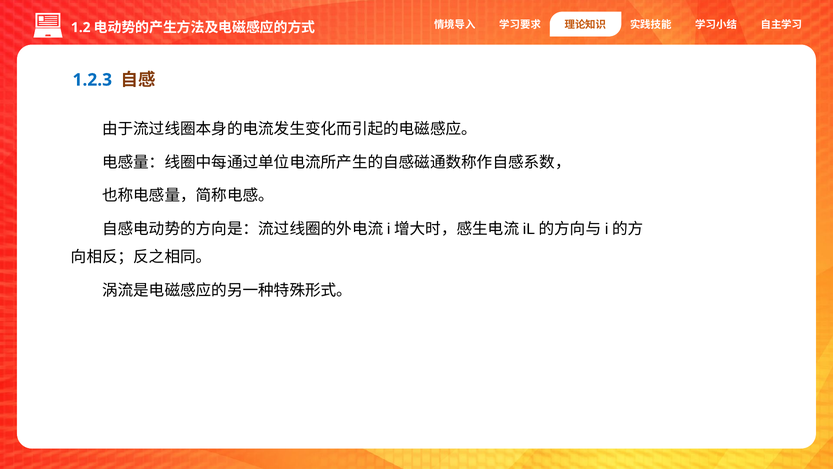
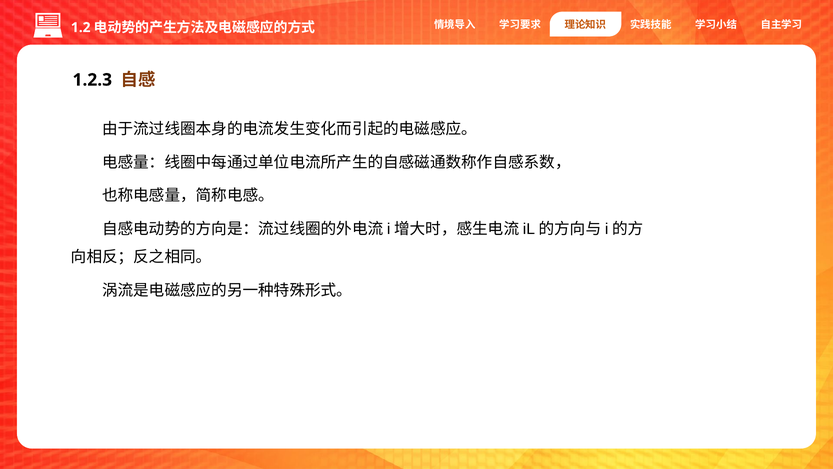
1.2.3 colour: blue -> black
